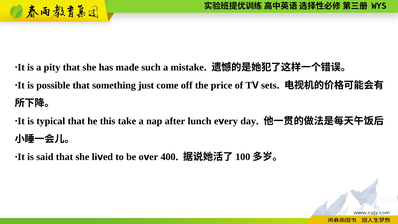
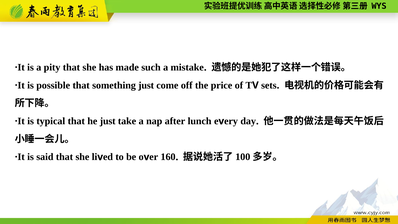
he this: this -> just
400: 400 -> 160
